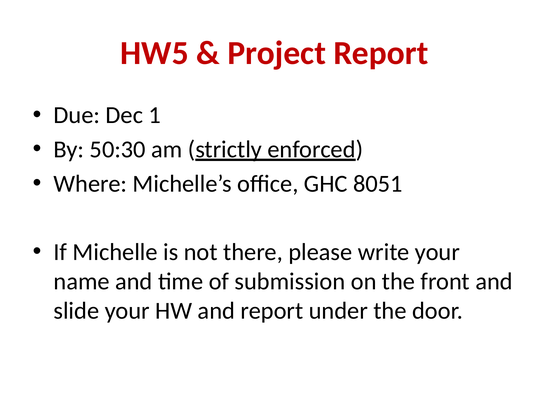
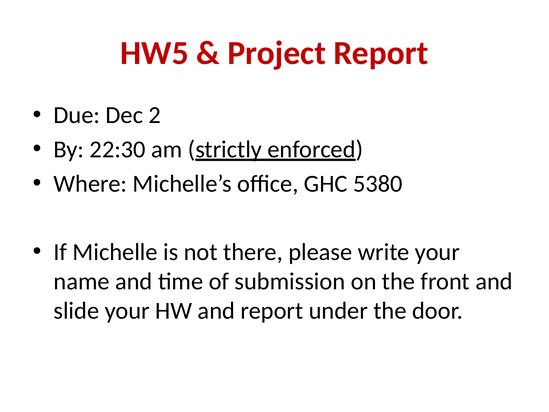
1: 1 -> 2
50:30: 50:30 -> 22:30
8051: 8051 -> 5380
